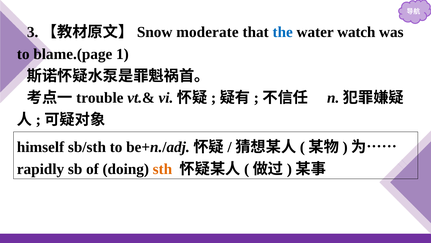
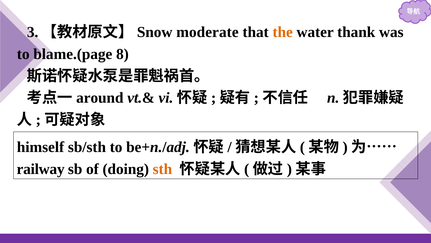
the colour: blue -> orange
watch: watch -> thank
1: 1 -> 8
trouble: trouble -> around
rapidly: rapidly -> railway
